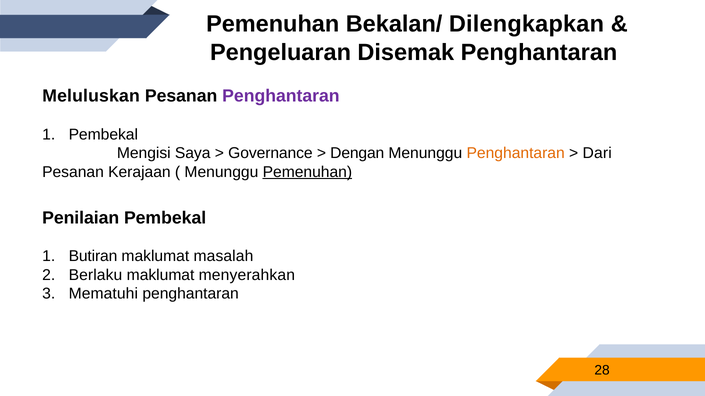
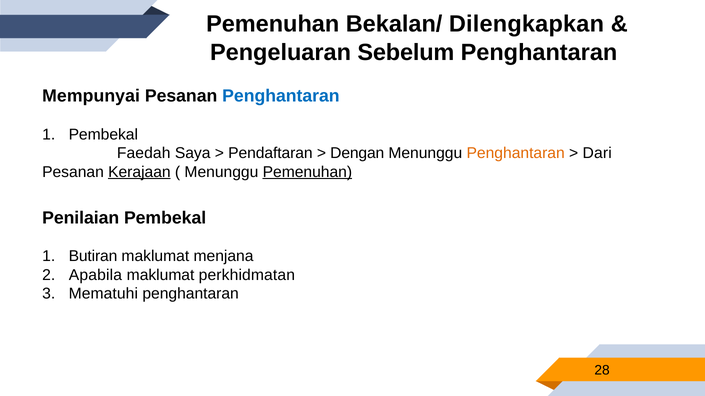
Disemak: Disemak -> Sebelum
Meluluskan: Meluluskan -> Mempunyai
Penghantaran at (281, 96) colour: purple -> blue
Mengisi: Mengisi -> Faedah
Governance: Governance -> Pendaftaran
Kerajaan underline: none -> present
masalah: masalah -> menjana
Berlaku: Berlaku -> Apabila
menyerahkan: menyerahkan -> perkhidmatan
